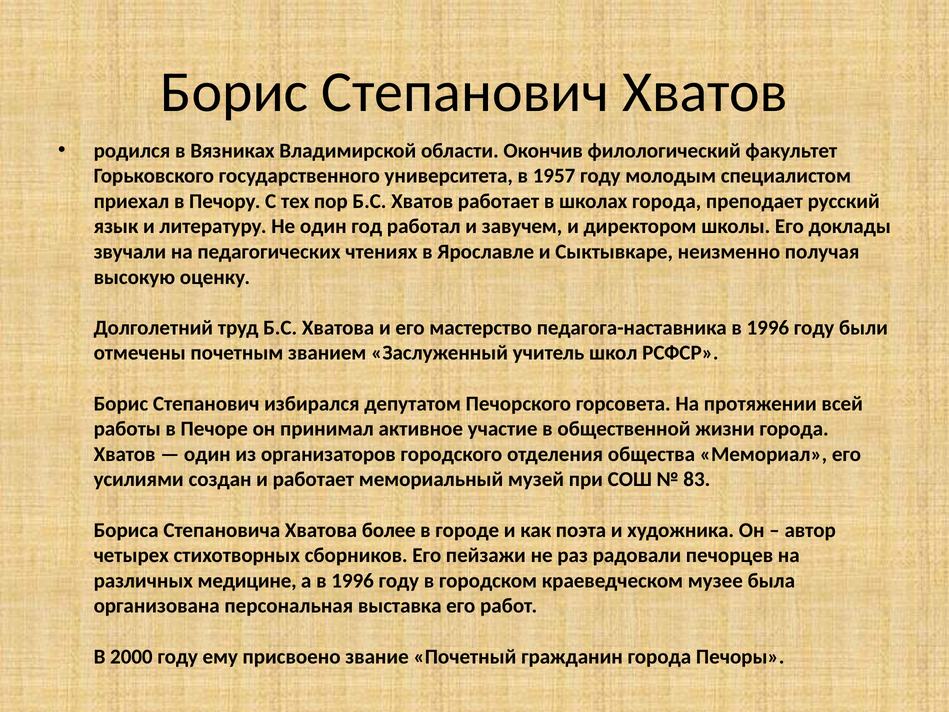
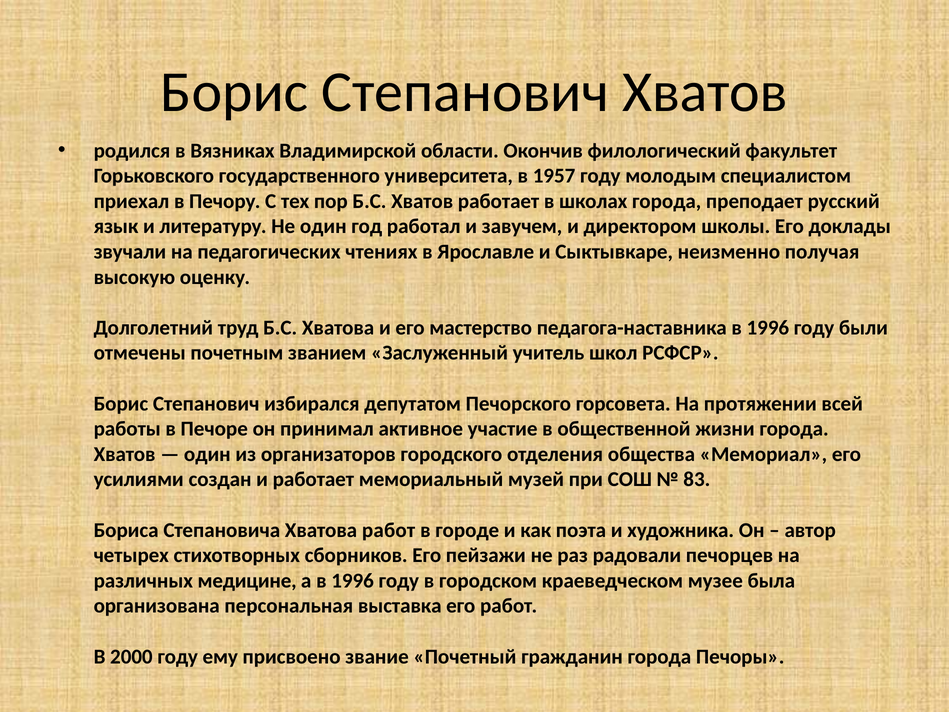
Хватова более: более -> работ
